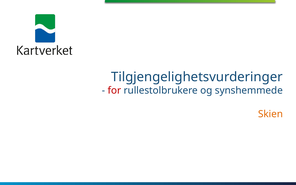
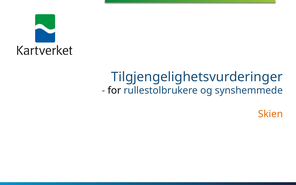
for colour: red -> black
